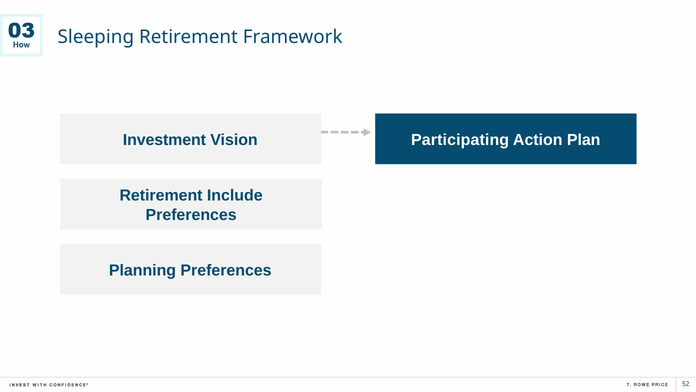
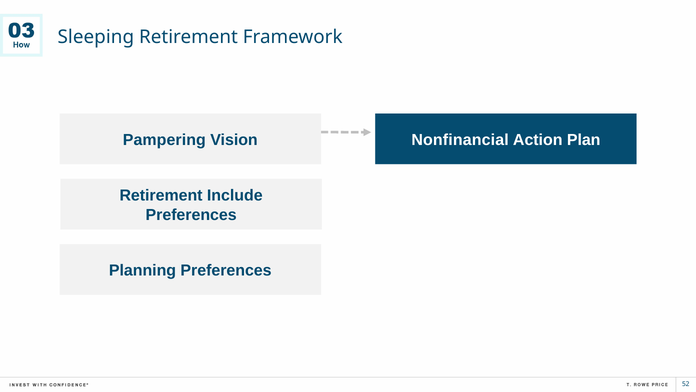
Investment: Investment -> Pampering
Participating: Participating -> Nonfinancial
